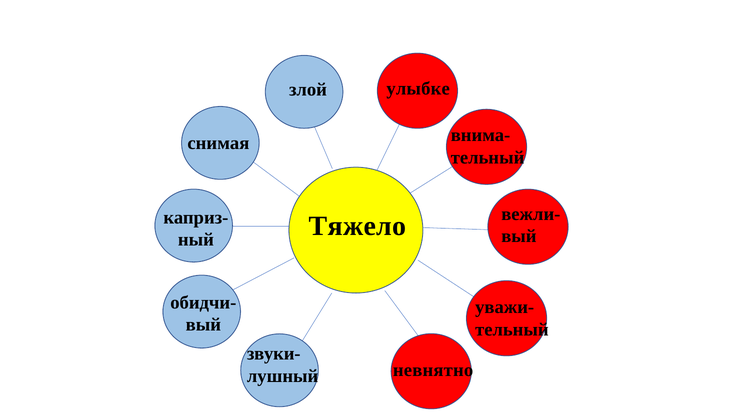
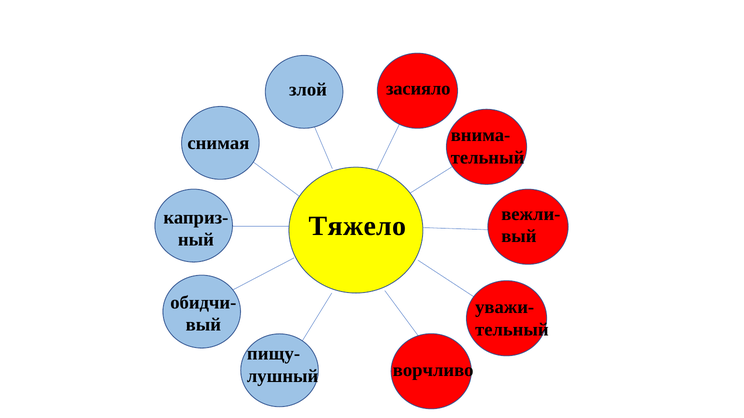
улыбке: улыбке -> засияло
звуки-: звуки- -> пищу-
невнятно: невнятно -> ворчливо
